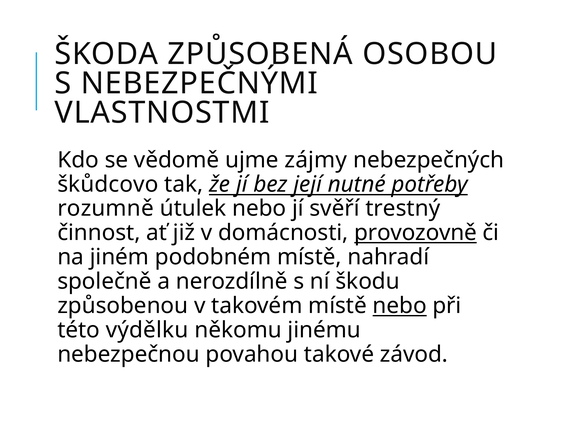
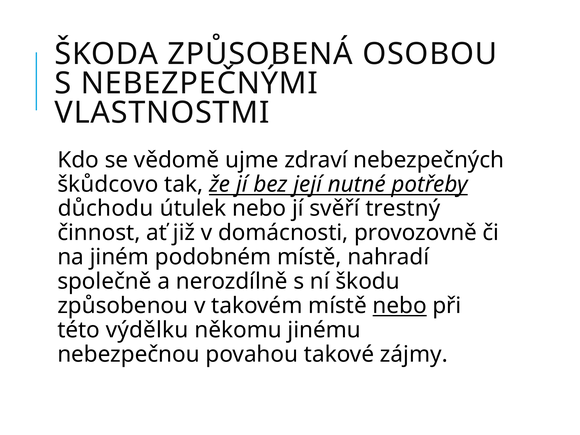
zájmy: zájmy -> zdraví
rozumně: rozumně -> důchodu
provozovně underline: present -> none
závod: závod -> zájmy
